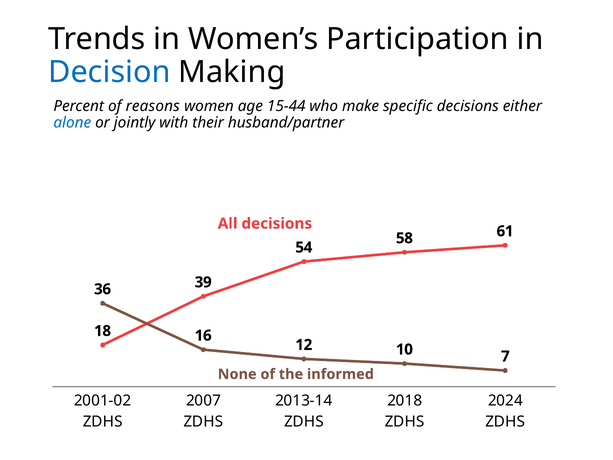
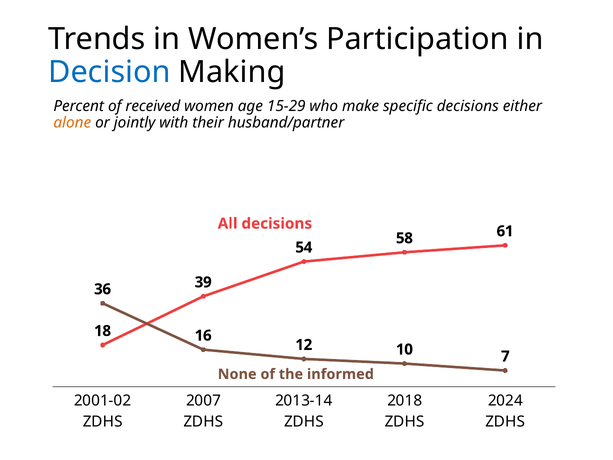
reasons: reasons -> received
15-44: 15-44 -> 15-29
alone colour: blue -> orange
